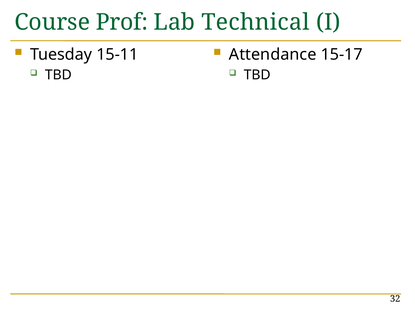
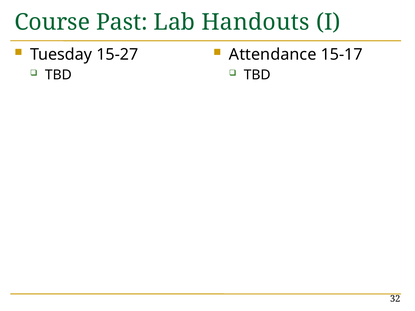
Prof: Prof -> Past
Technical: Technical -> Handouts
15-11: 15-11 -> 15-27
